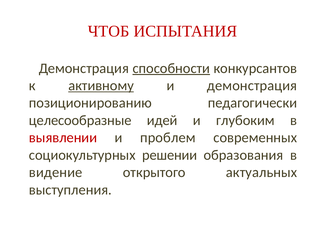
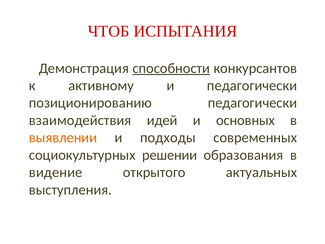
активному underline: present -> none
и демонстрация: демонстрация -> педагогически
целесообразные: целесообразные -> взаимодействия
глубоким: глубоким -> основных
выявлении colour: red -> orange
проблем: проблем -> подходы
